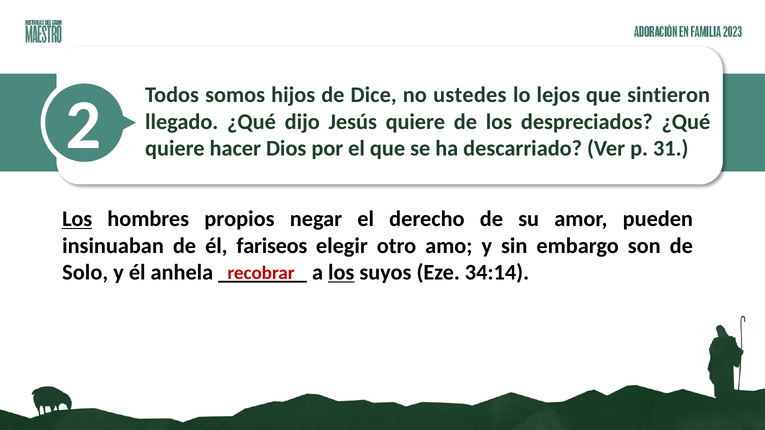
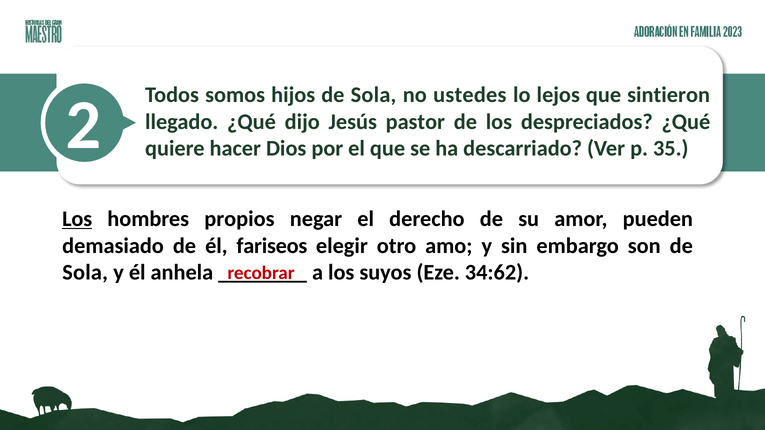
hijos de Dice: Dice -> Sola
Jesús quiere: quiere -> pastor
31: 31 -> 35
insinuaban: insinuaban -> demasiado
Solo at (85, 273): Solo -> Sola
los at (341, 273) underline: present -> none
34:14: 34:14 -> 34:62
